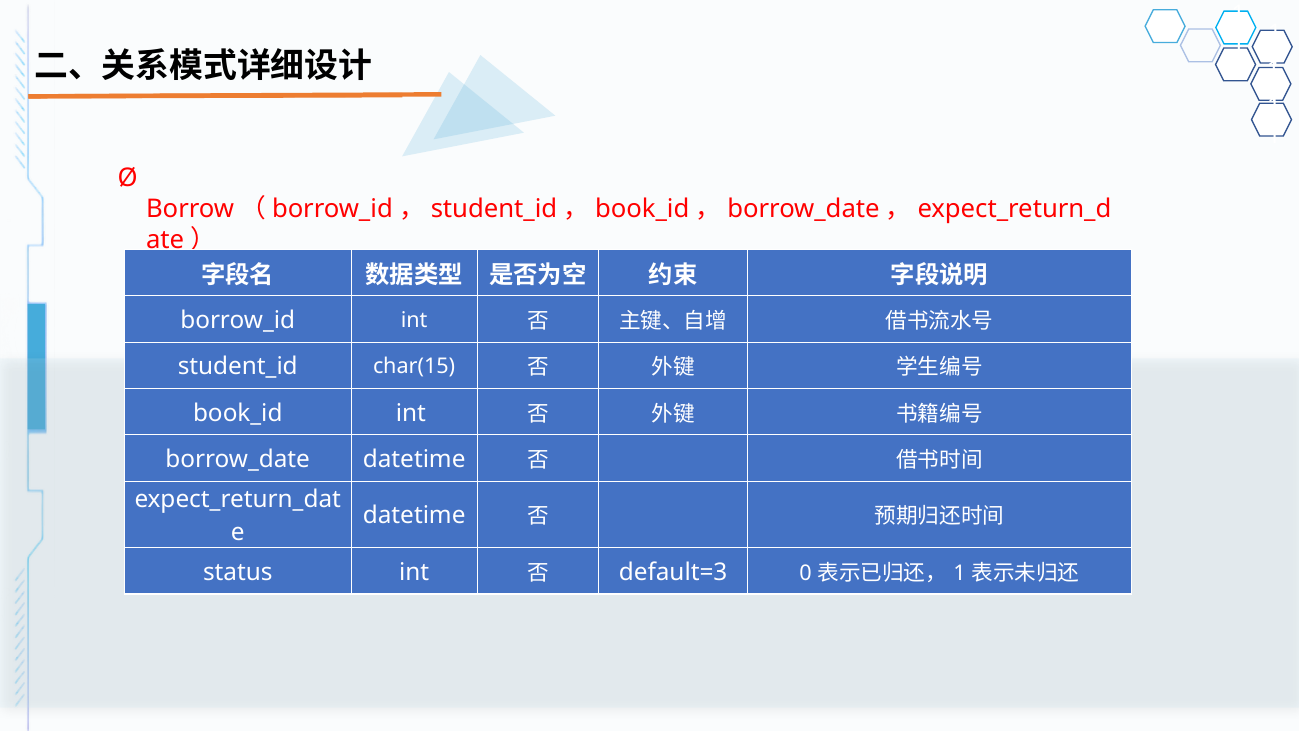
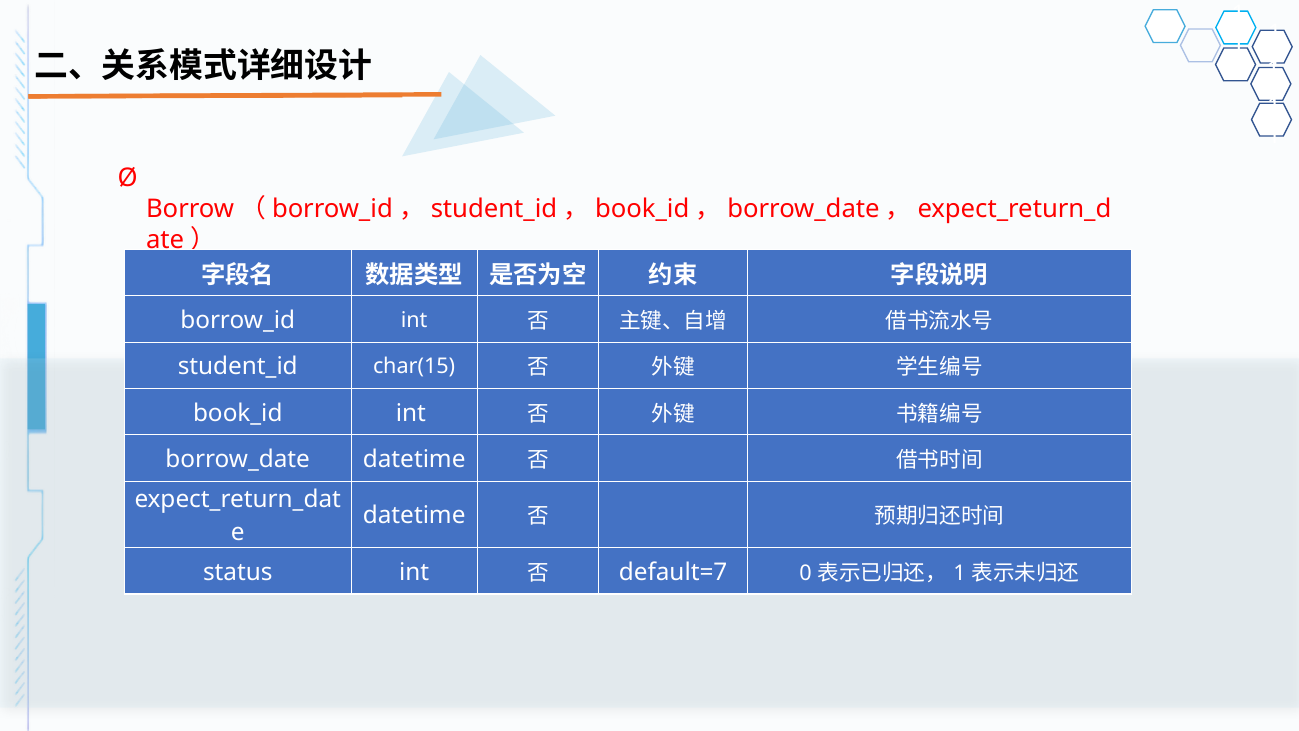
default=3: default=3 -> default=7
